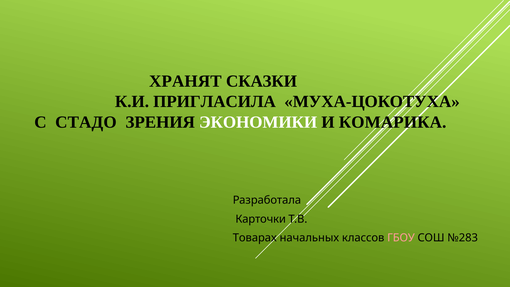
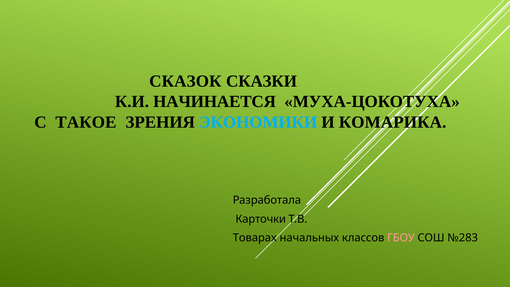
ХРАНЯТ: ХРАНЯТ -> СКАЗОК
ПРИГЛАСИЛА: ПРИГЛАСИЛА -> НАЧИНАЕТСЯ
СТАДО: СТАДО -> ТАКОЕ
ЭКОНОМИКИ colour: white -> light blue
